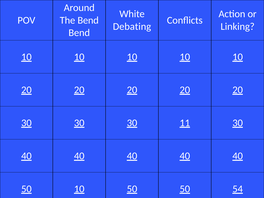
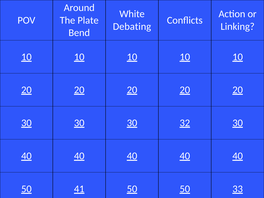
The Bend: Bend -> Plate
11: 11 -> 32
50 10: 10 -> 41
54: 54 -> 33
